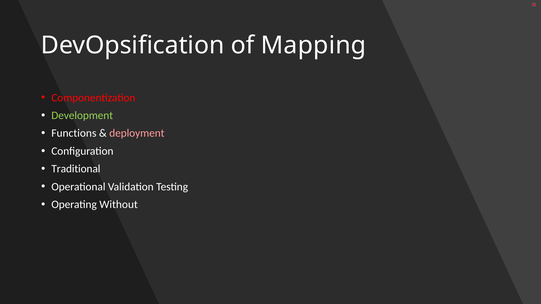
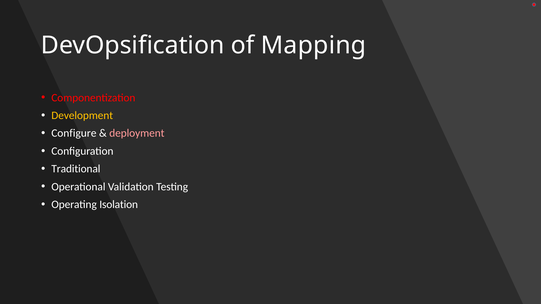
Development colour: light green -> yellow
Functions: Functions -> Configure
Without: Without -> Isolation
